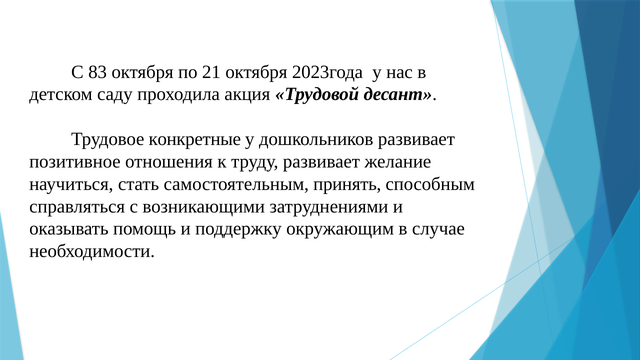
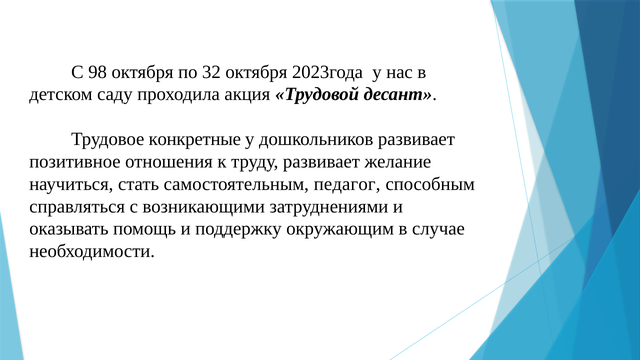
83: 83 -> 98
21: 21 -> 32
принять: принять -> педагог
